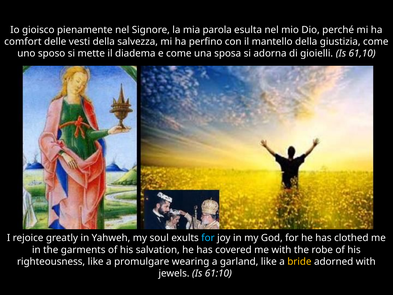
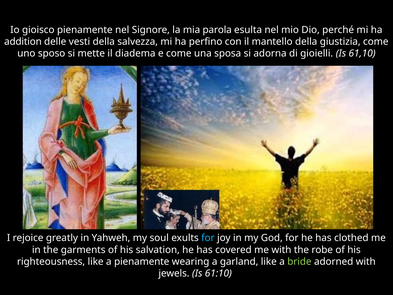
comfort: comfort -> addition
a promulgare: promulgare -> pienamente
bride colour: yellow -> light green
